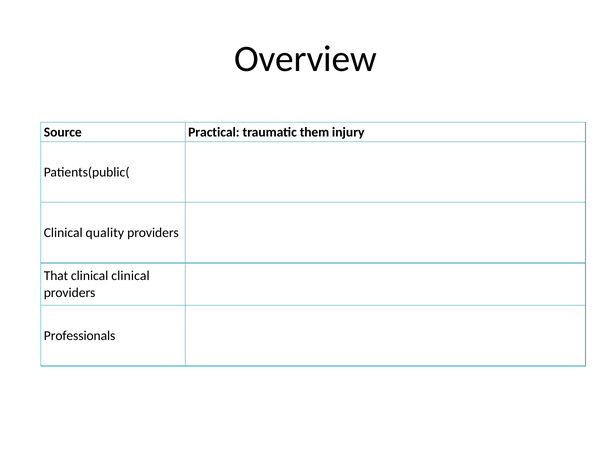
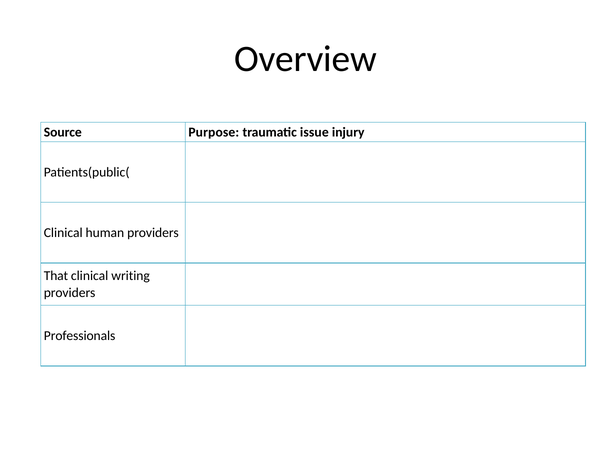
Practical: Practical -> Purpose
them: them -> issue
quality: quality -> human
clinical clinical: clinical -> writing
